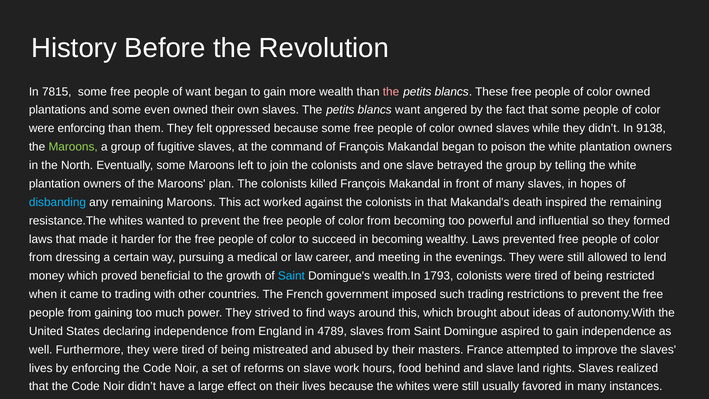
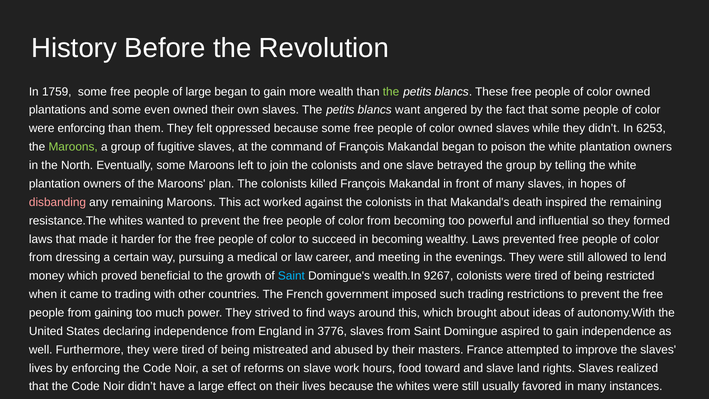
7815: 7815 -> 1759
of want: want -> large
the at (391, 92) colour: pink -> light green
9138: 9138 -> 6253
disbanding colour: light blue -> pink
1793: 1793 -> 9267
4789: 4789 -> 3776
behind: behind -> toward
